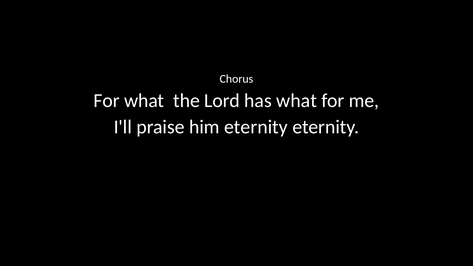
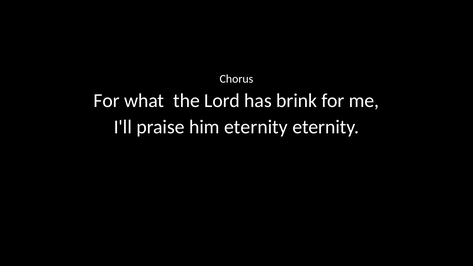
has what: what -> brink
